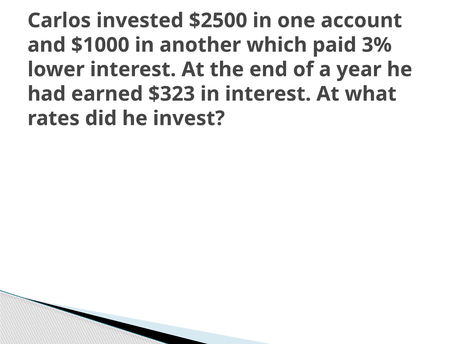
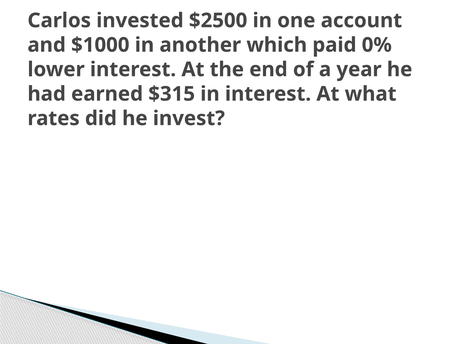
3%: 3% -> 0%
$323: $323 -> $315
